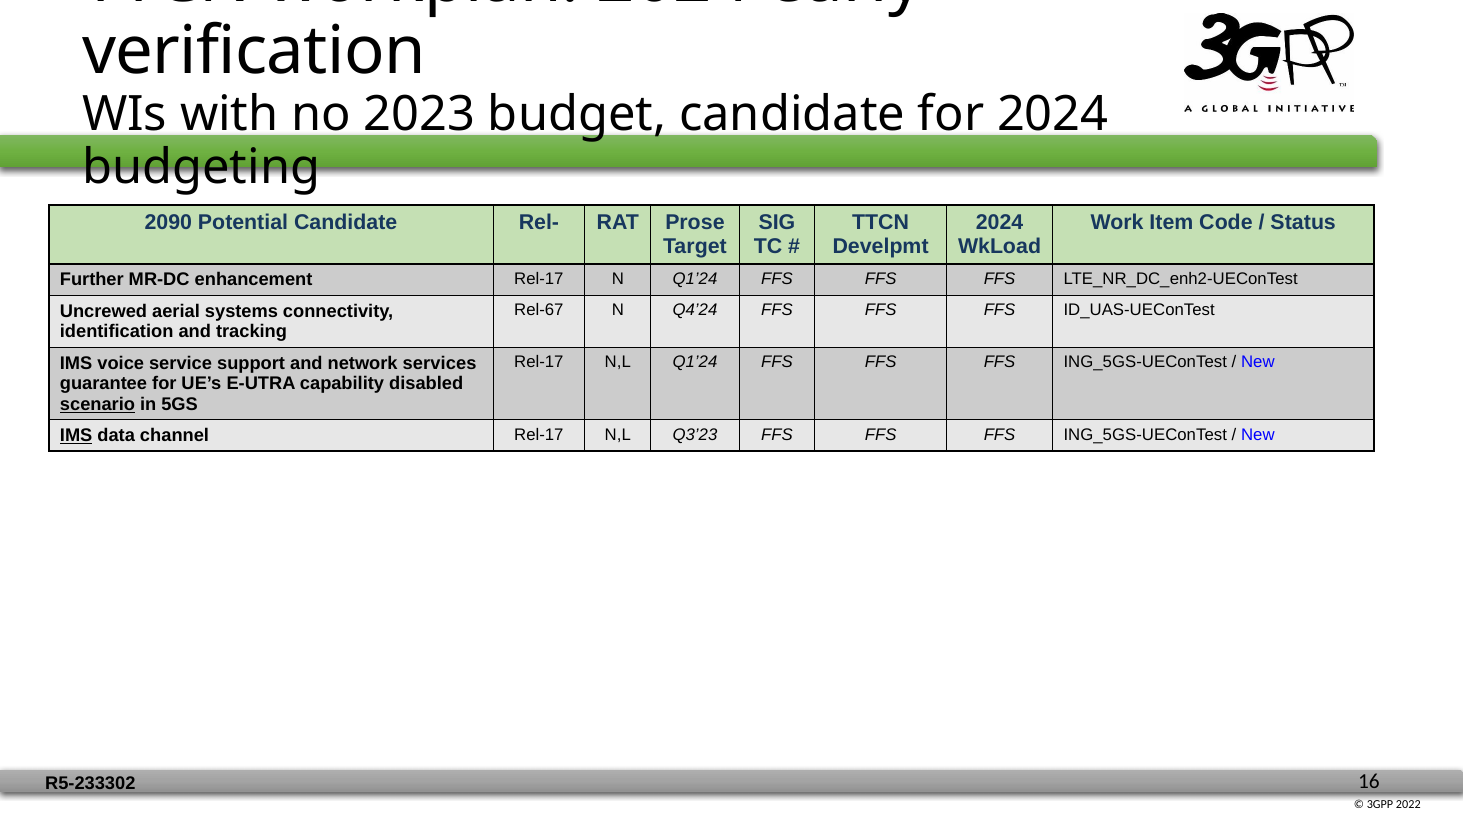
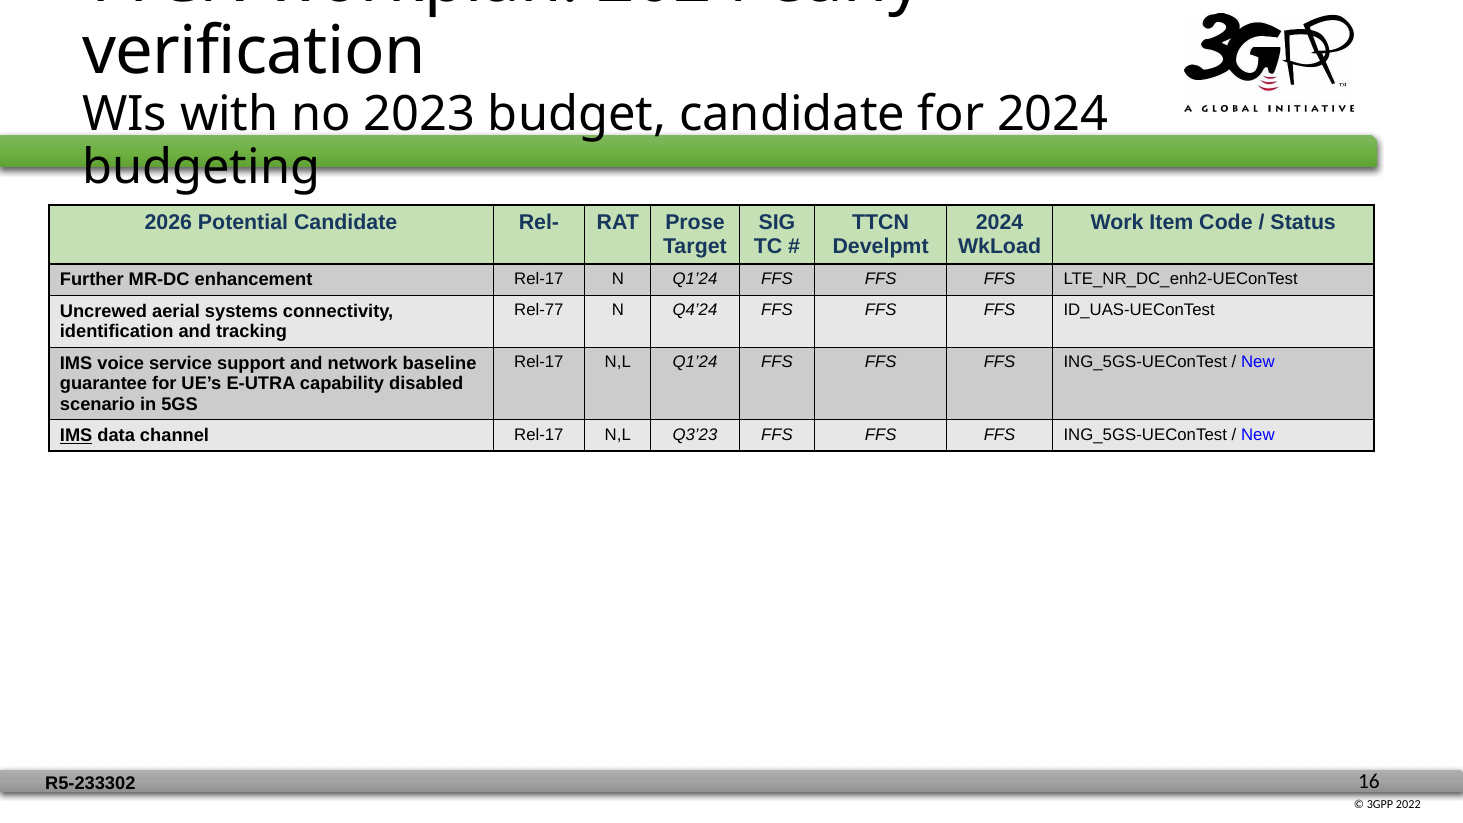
2090: 2090 -> 2026
Rel-67: Rel-67 -> Rel-77
services: services -> baseline
scenario underline: present -> none
